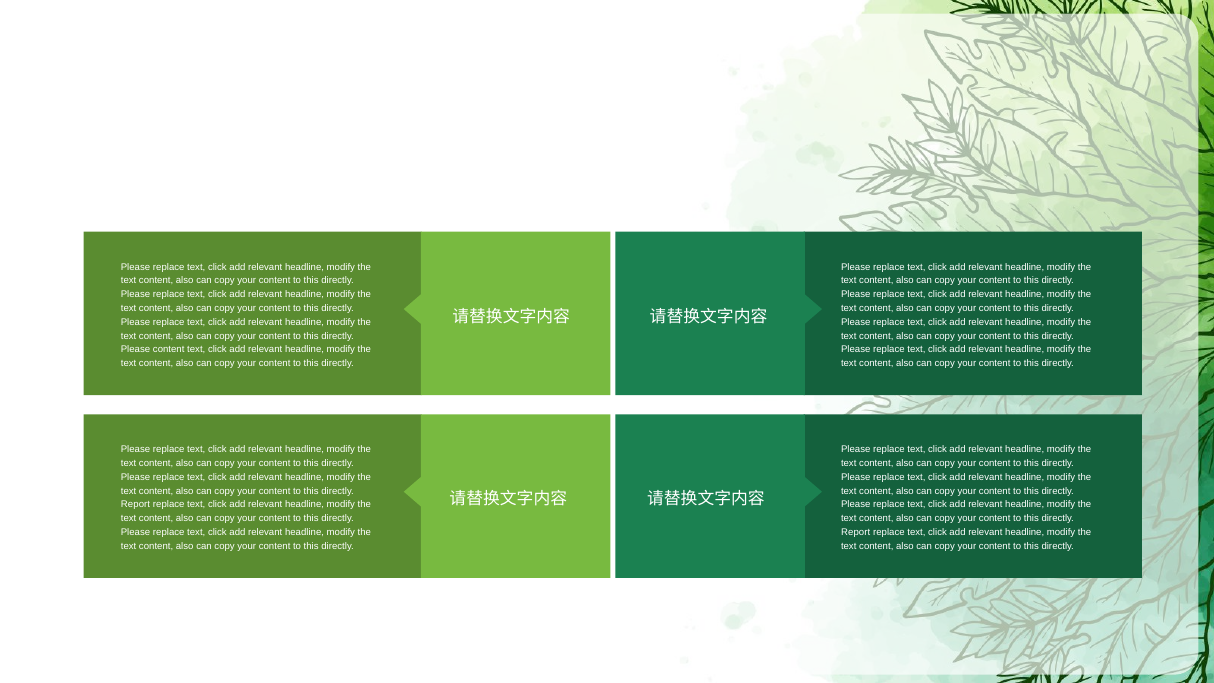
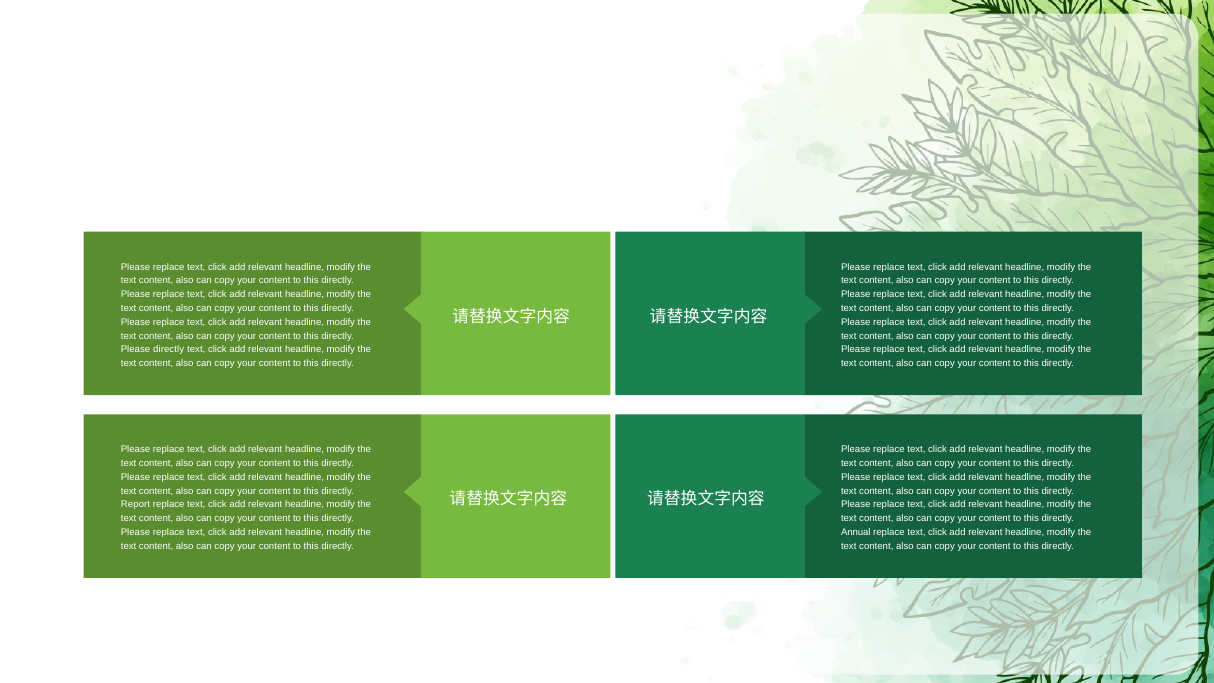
Please content: content -> directly
Report at (856, 532): Report -> Annual
